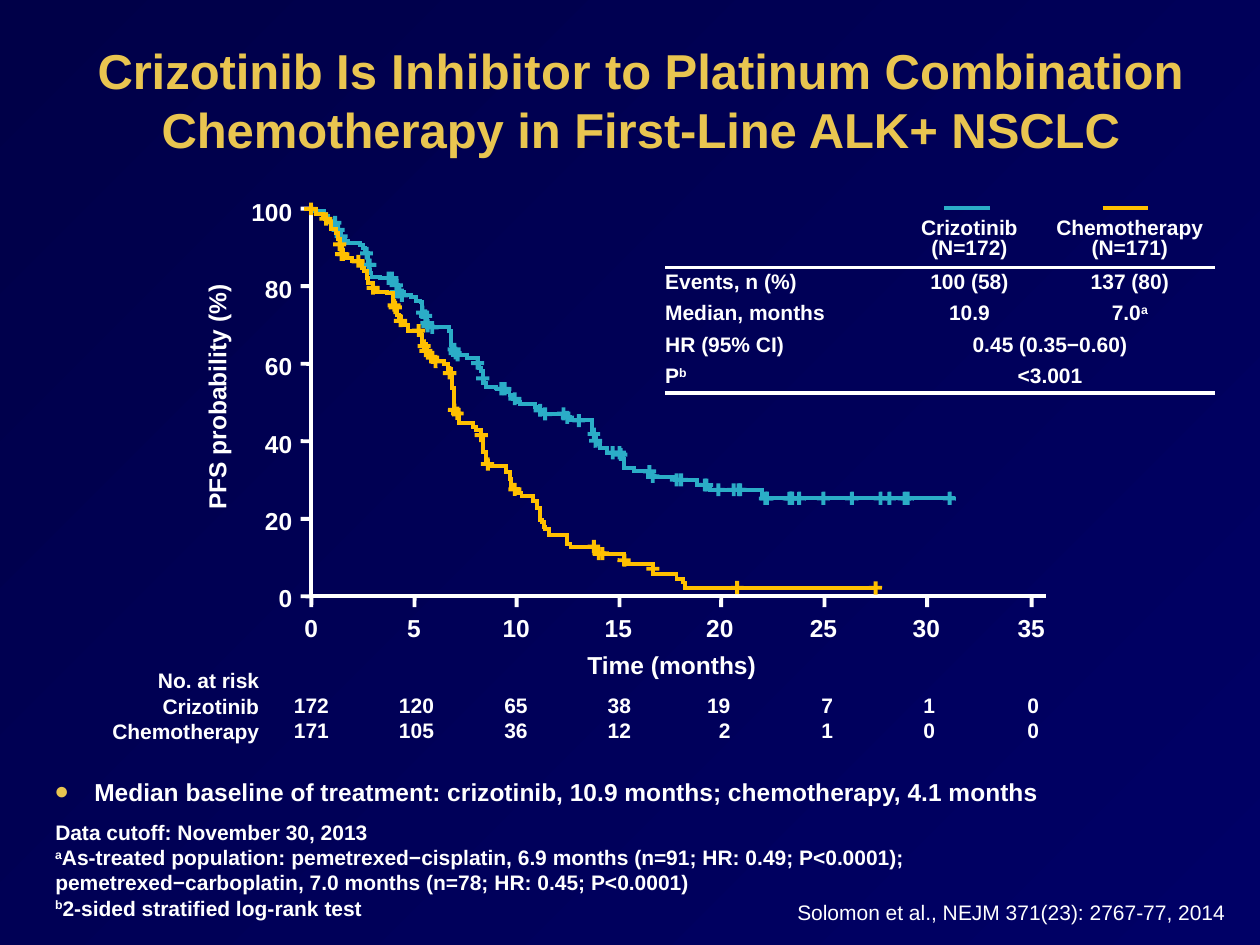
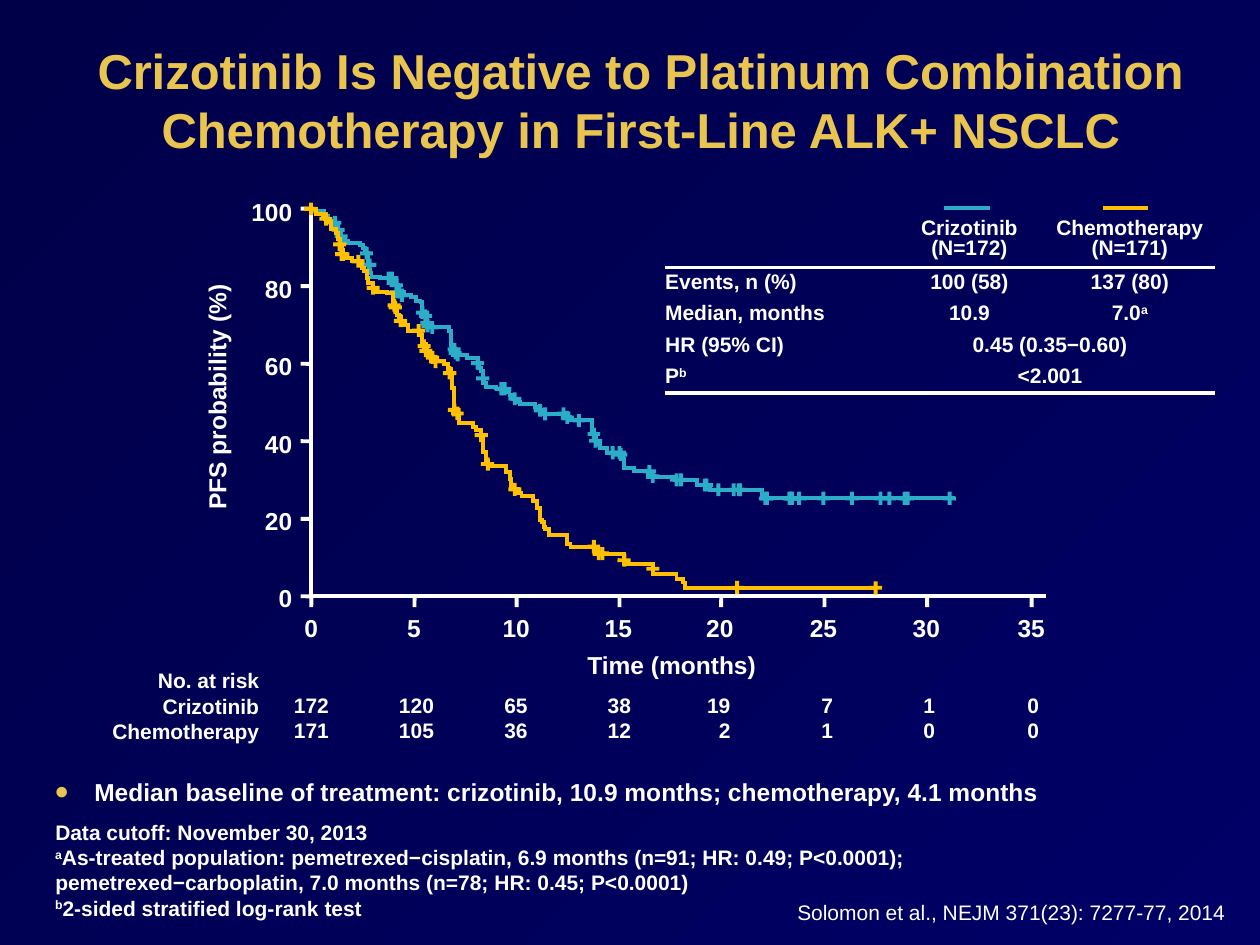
Inhibitor: Inhibitor -> Negative
<3.001: <3.001 -> <2.001
2767-77: 2767-77 -> 7277-77
